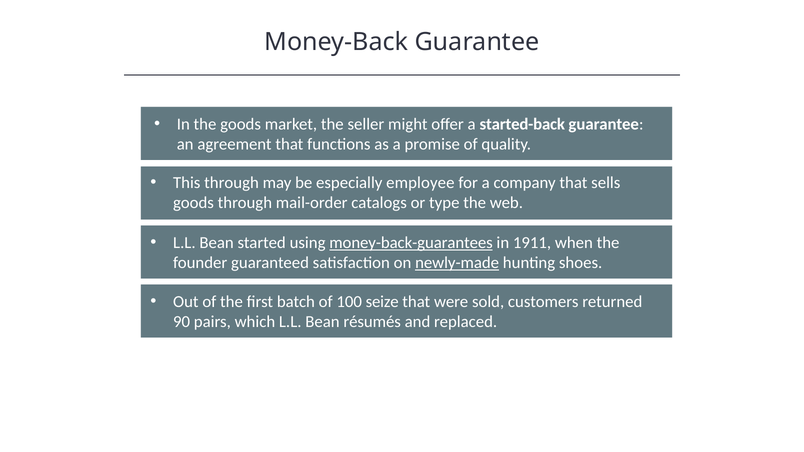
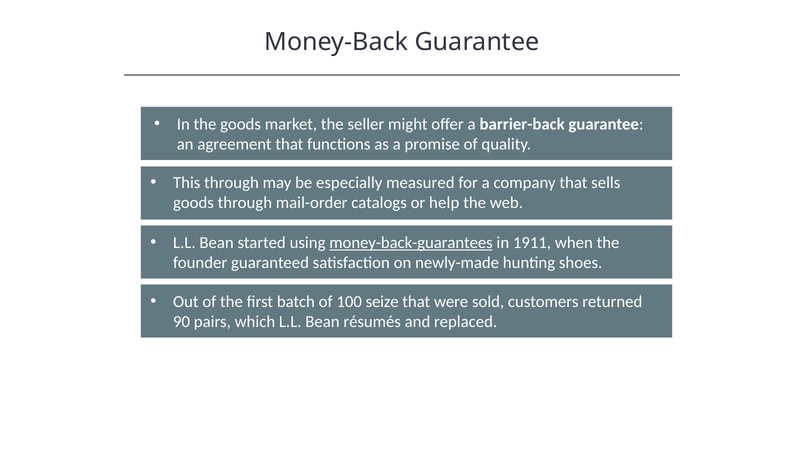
started-back: started-back -> barrier-back
employee: employee -> measured
type: type -> help
newly-made underline: present -> none
